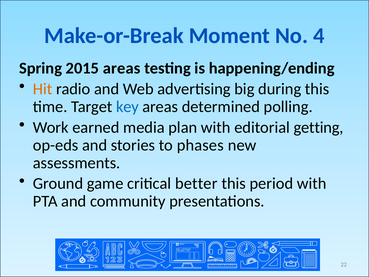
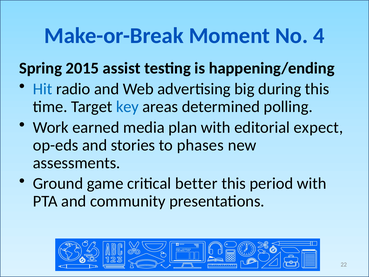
2015 areas: areas -> assist
Hit colour: orange -> blue
getting: getting -> expect
